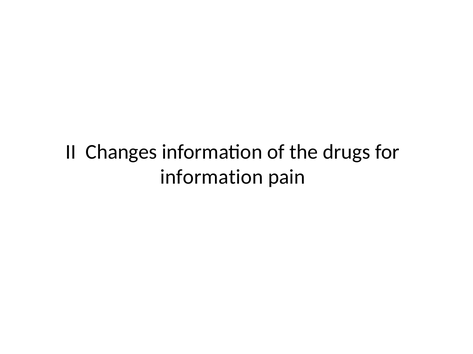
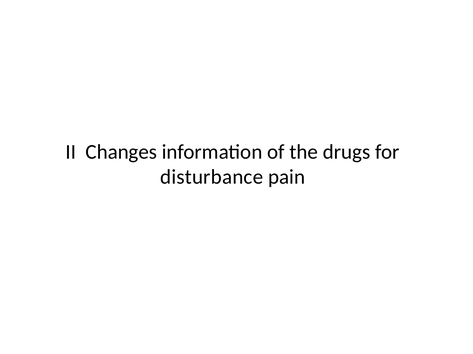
information at (212, 177): information -> disturbance
